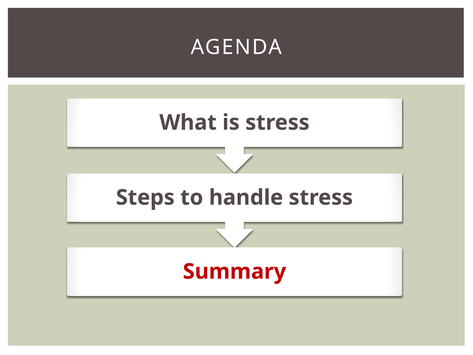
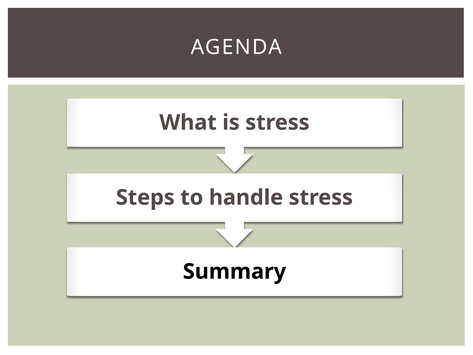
Summary colour: red -> black
